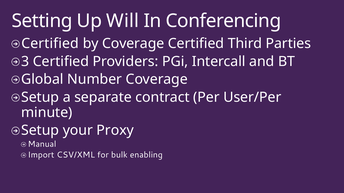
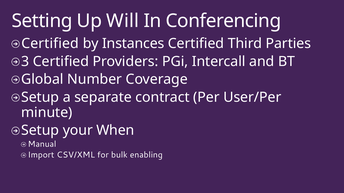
by Coverage: Coverage -> Instances
Proxy: Proxy -> When
